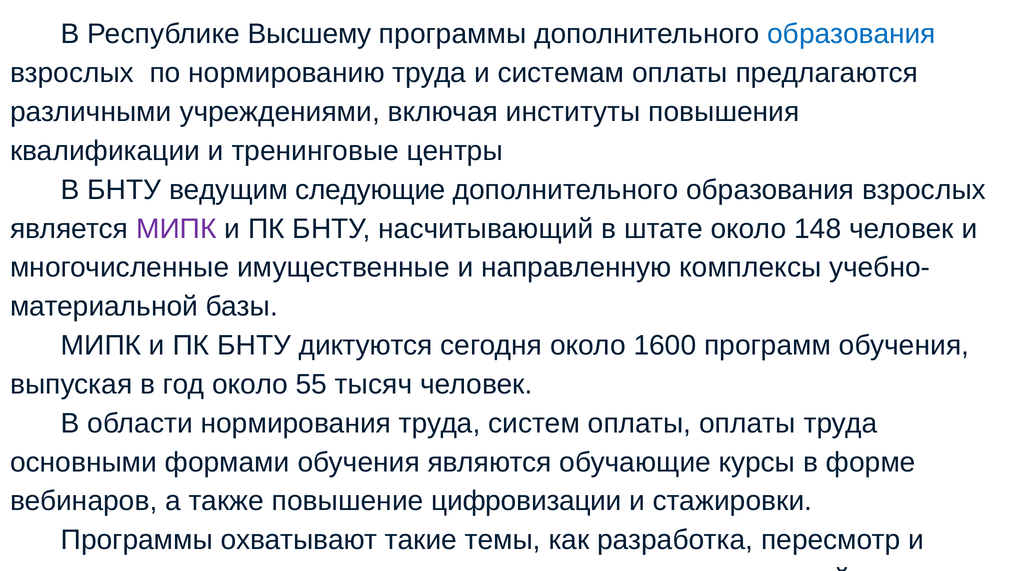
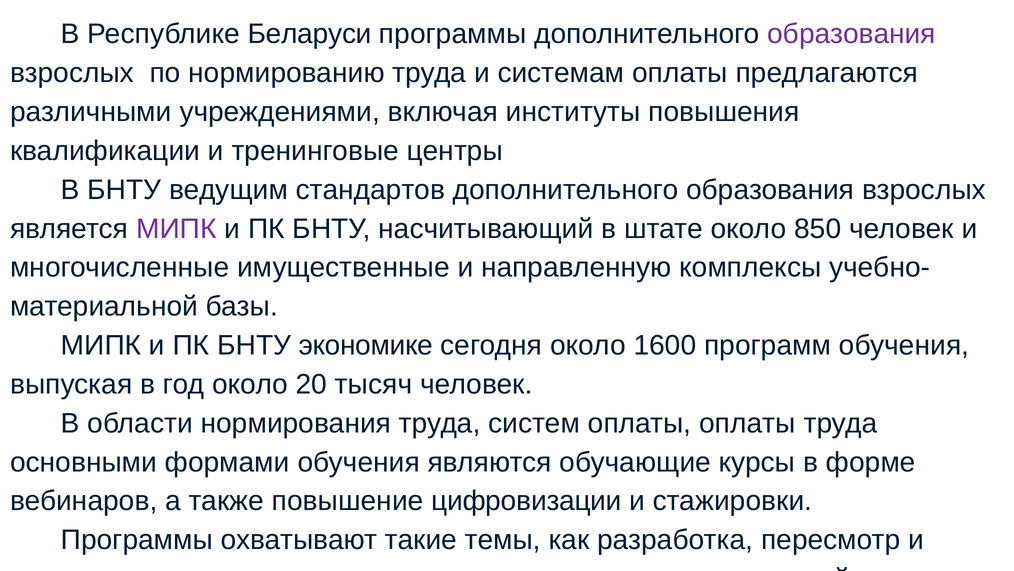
Высшему: Высшему -> Беларуси
образования at (851, 34) colour: blue -> purple
следующие: следующие -> стандартов
148: 148 -> 850
БНТУ диктуются: диктуются -> экономике
55: 55 -> 20
